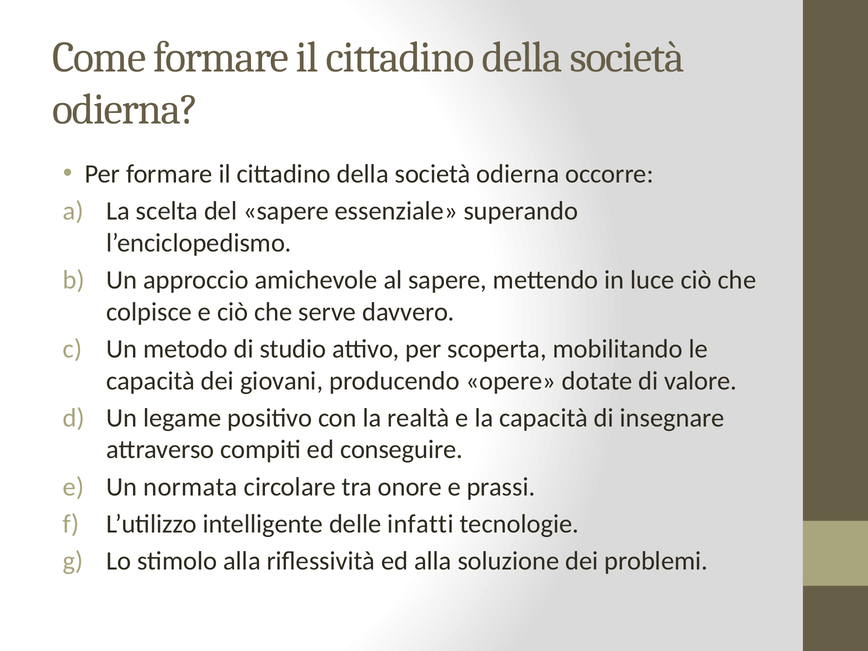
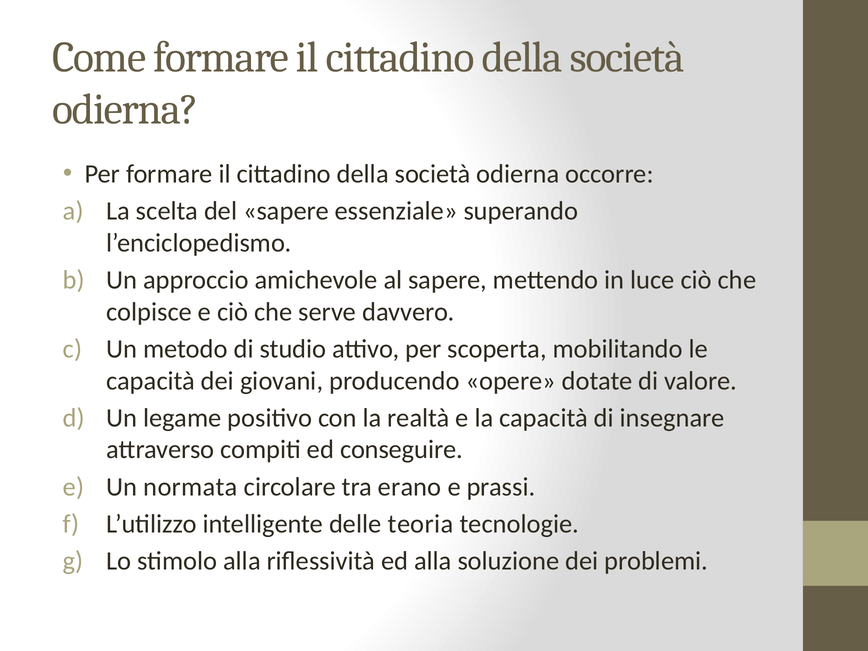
onore: onore -> erano
infatti: infatti -> teoria
